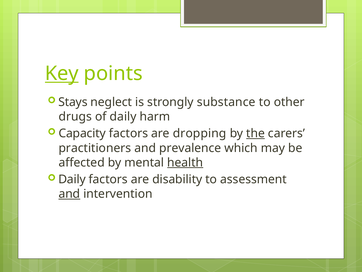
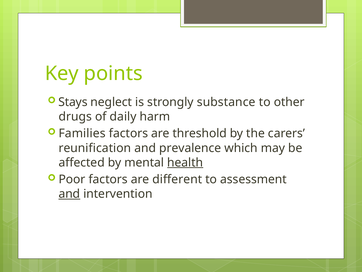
Key underline: present -> none
Capacity: Capacity -> Families
dropping: dropping -> threshold
the underline: present -> none
practitioners: practitioners -> reunification
Daily at (72, 179): Daily -> Poor
disability: disability -> different
